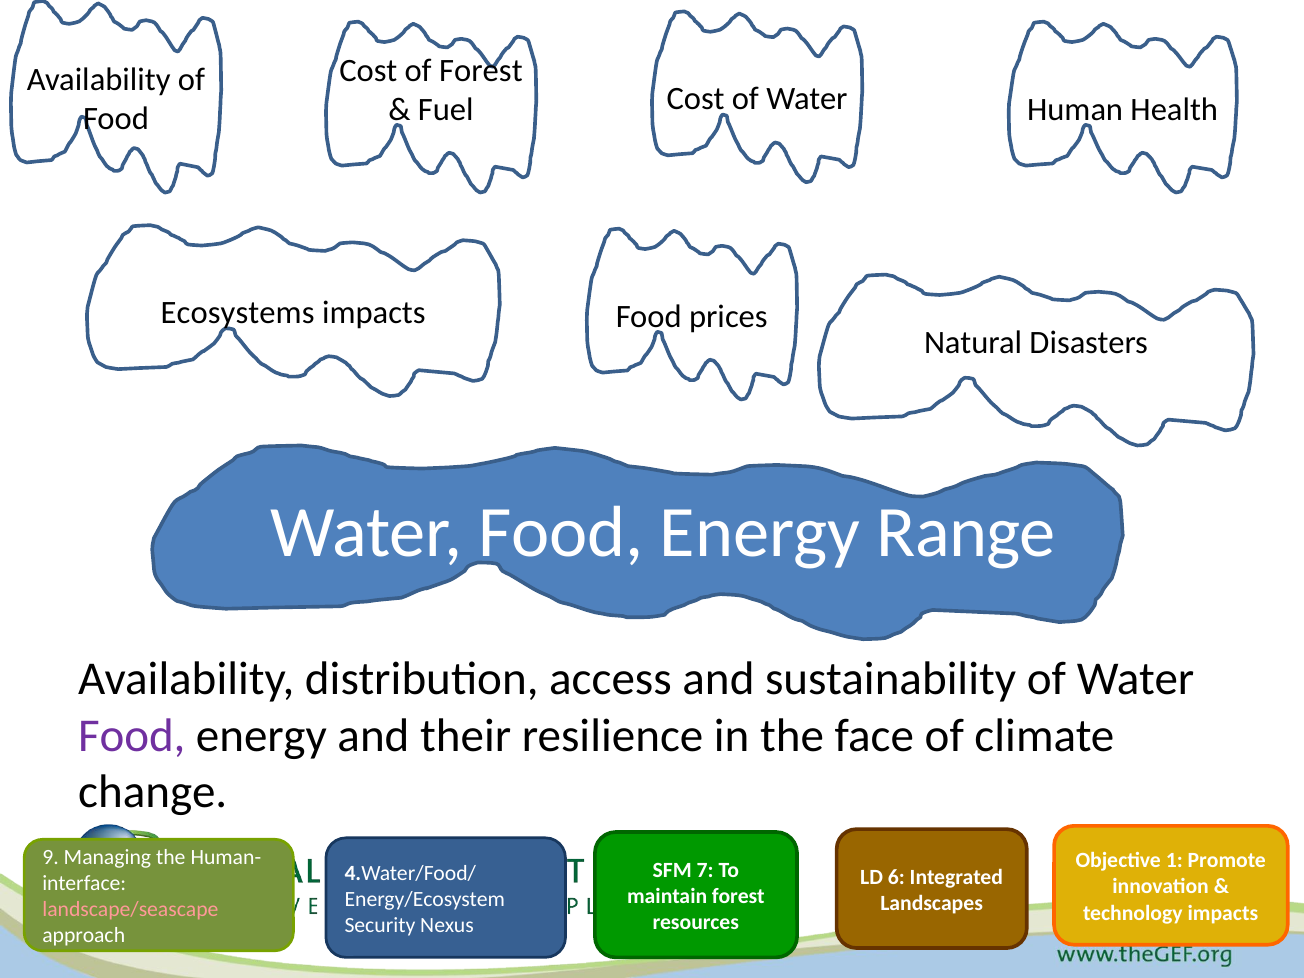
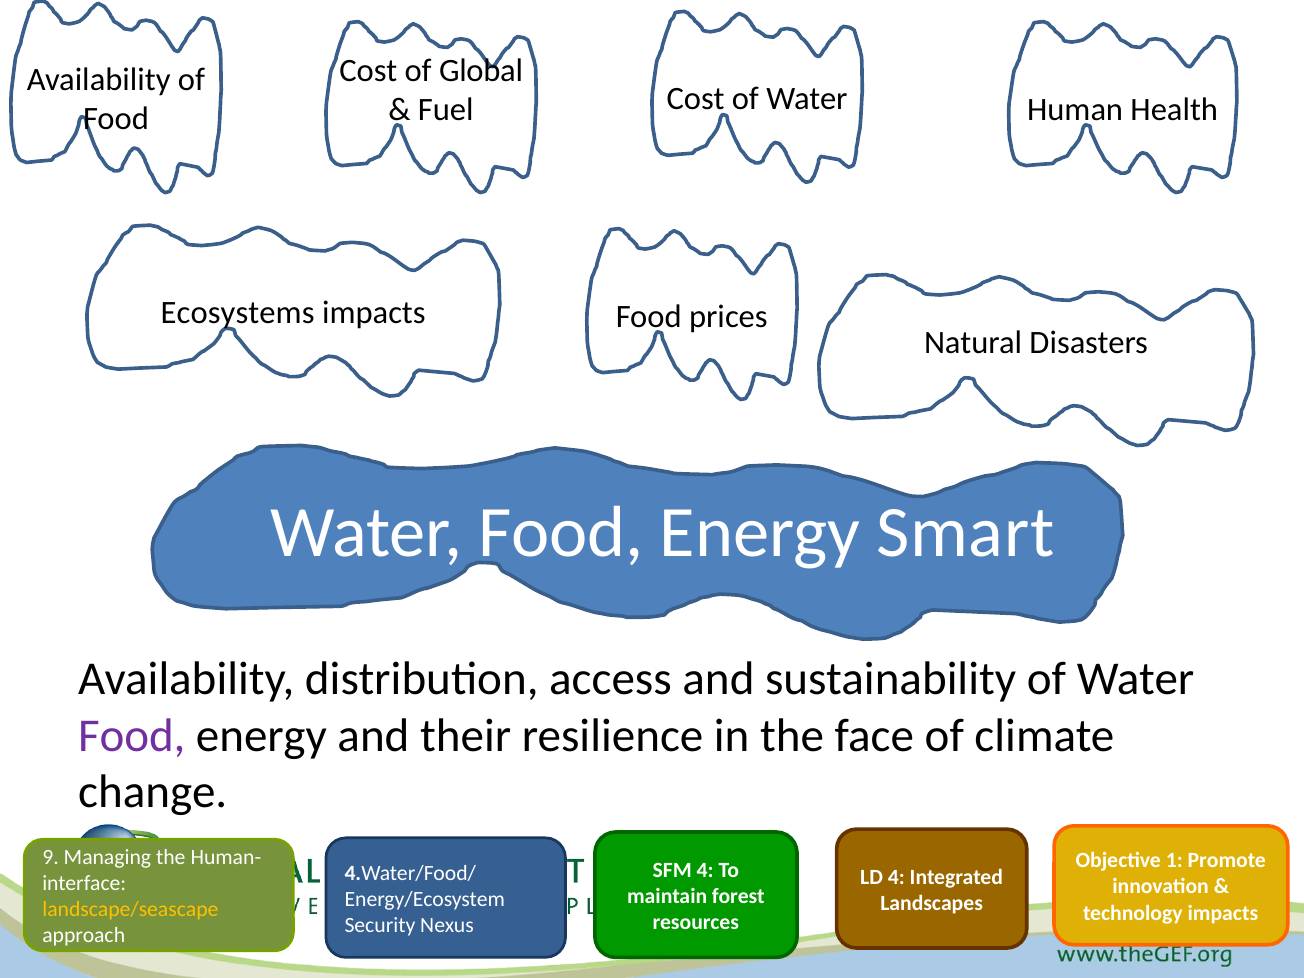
of Forest: Forest -> Global
Range: Range -> Smart
SFM 7: 7 -> 4
LD 6: 6 -> 4
landscape/seascape colour: pink -> yellow
